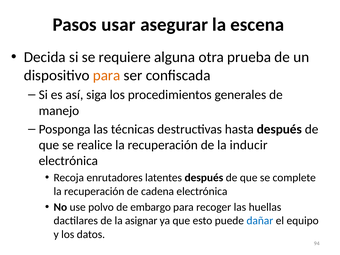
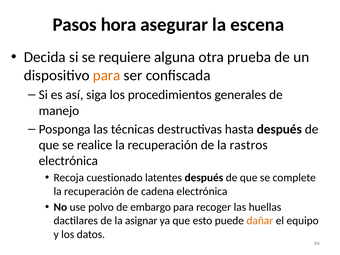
usar: usar -> hora
inducir: inducir -> rastros
enrutadores: enrutadores -> cuestionado
dañar colour: blue -> orange
